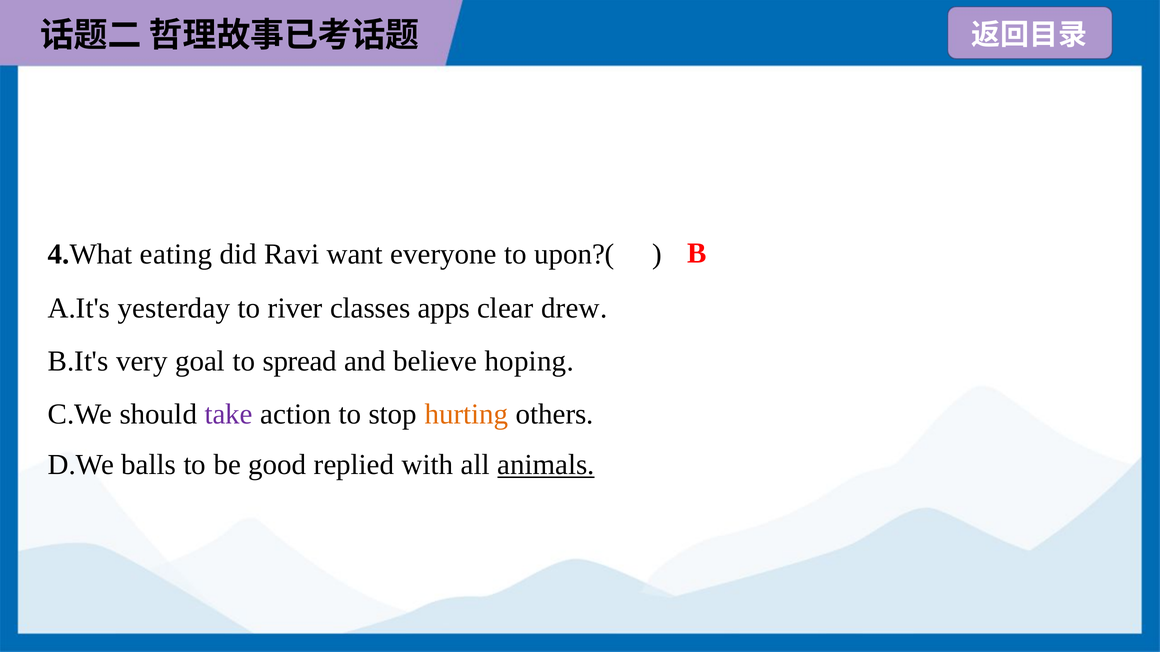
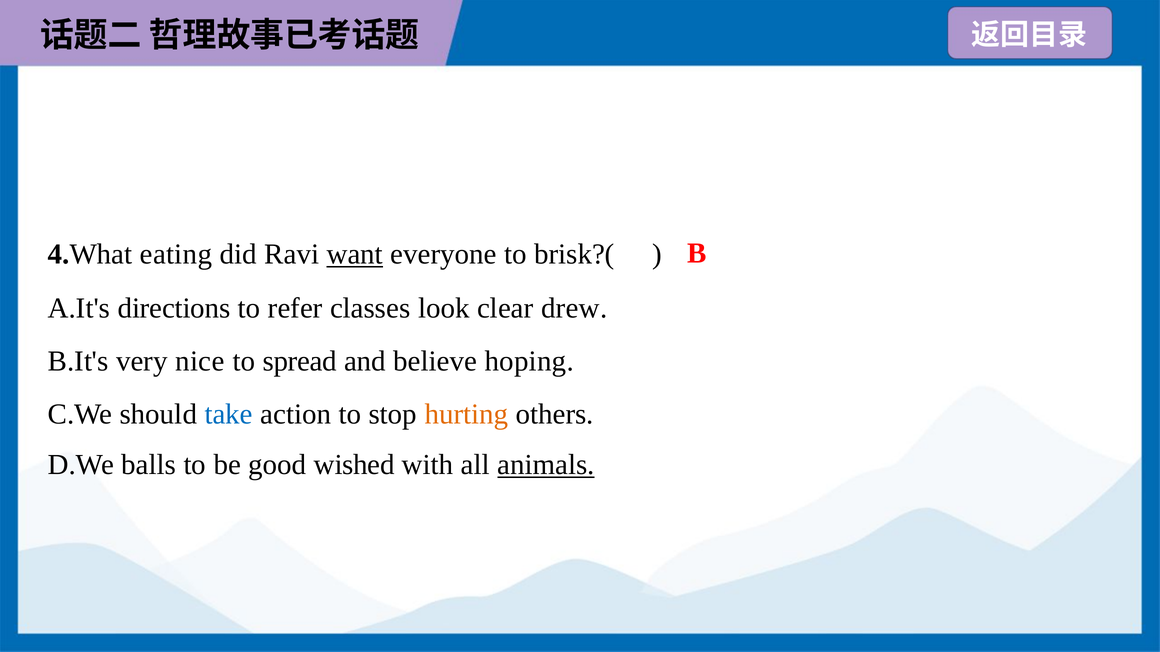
want underline: none -> present
upon?(: upon?( -> brisk?(
yesterday: yesterday -> directions
river: river -> refer
apps: apps -> look
goal: goal -> nice
take colour: purple -> blue
replied: replied -> wished
